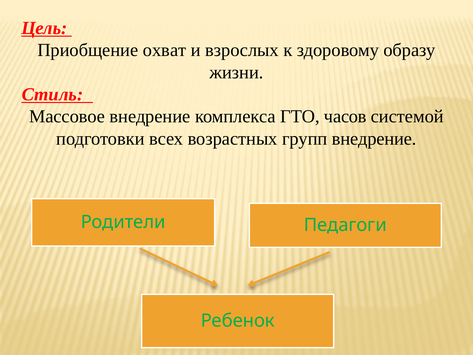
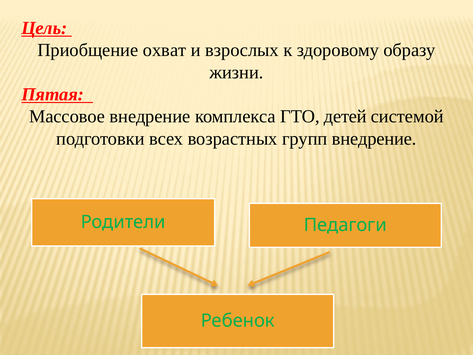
Стиль: Стиль -> Пятая
часов: часов -> детей
